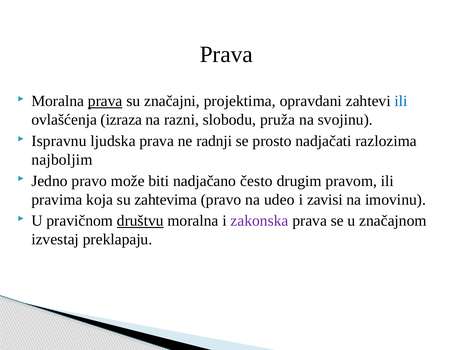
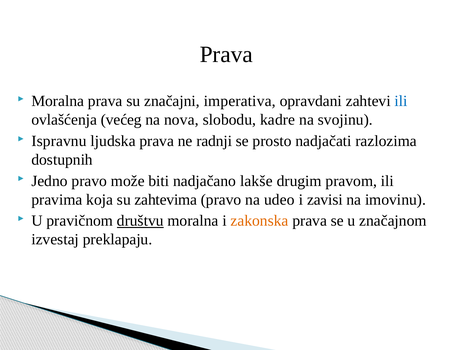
prava at (105, 101) underline: present -> none
projektima: projektima -> imperativa
izraza: izraza -> većeg
razni: razni -> nova
pruža: pruža -> kadre
najboljim: najboljim -> dostupnih
često: često -> lakše
zakonska colour: purple -> orange
